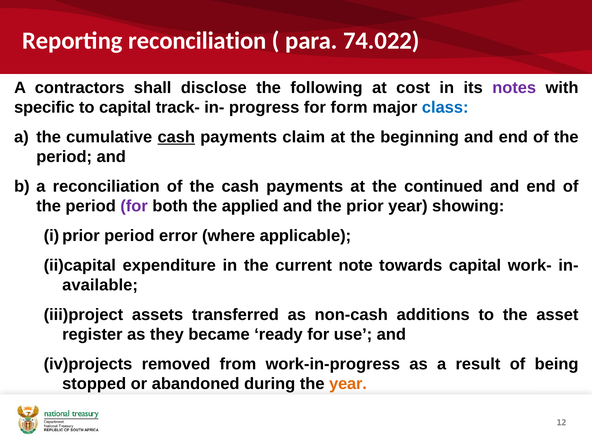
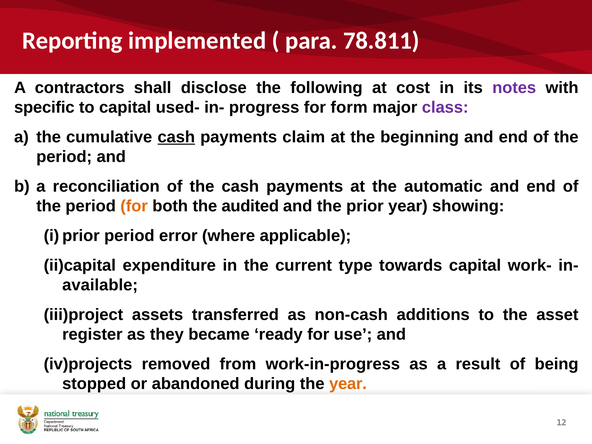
Reporting reconciliation: reconciliation -> implemented
74.022: 74.022 -> 78.811
track-: track- -> used-
class colour: blue -> purple
continued: continued -> automatic
for at (134, 206) colour: purple -> orange
applied: applied -> audited
note: note -> type
